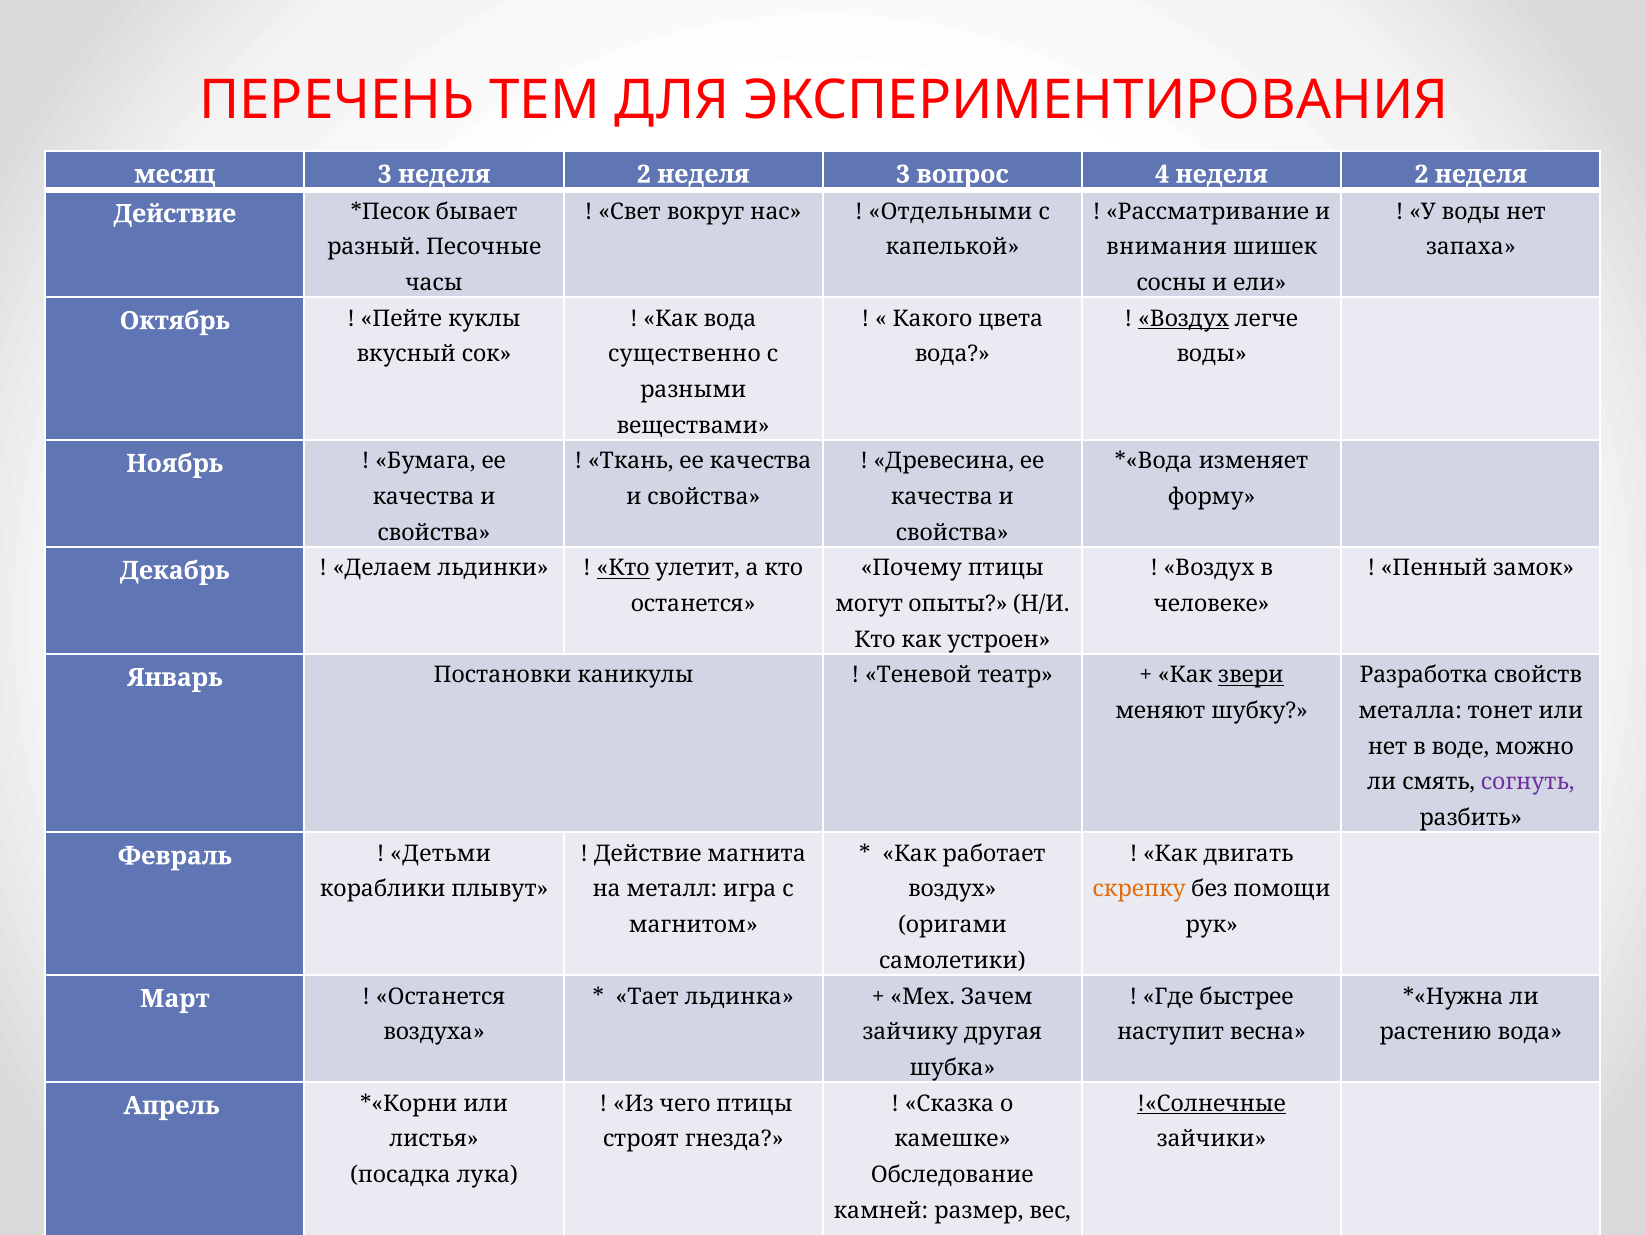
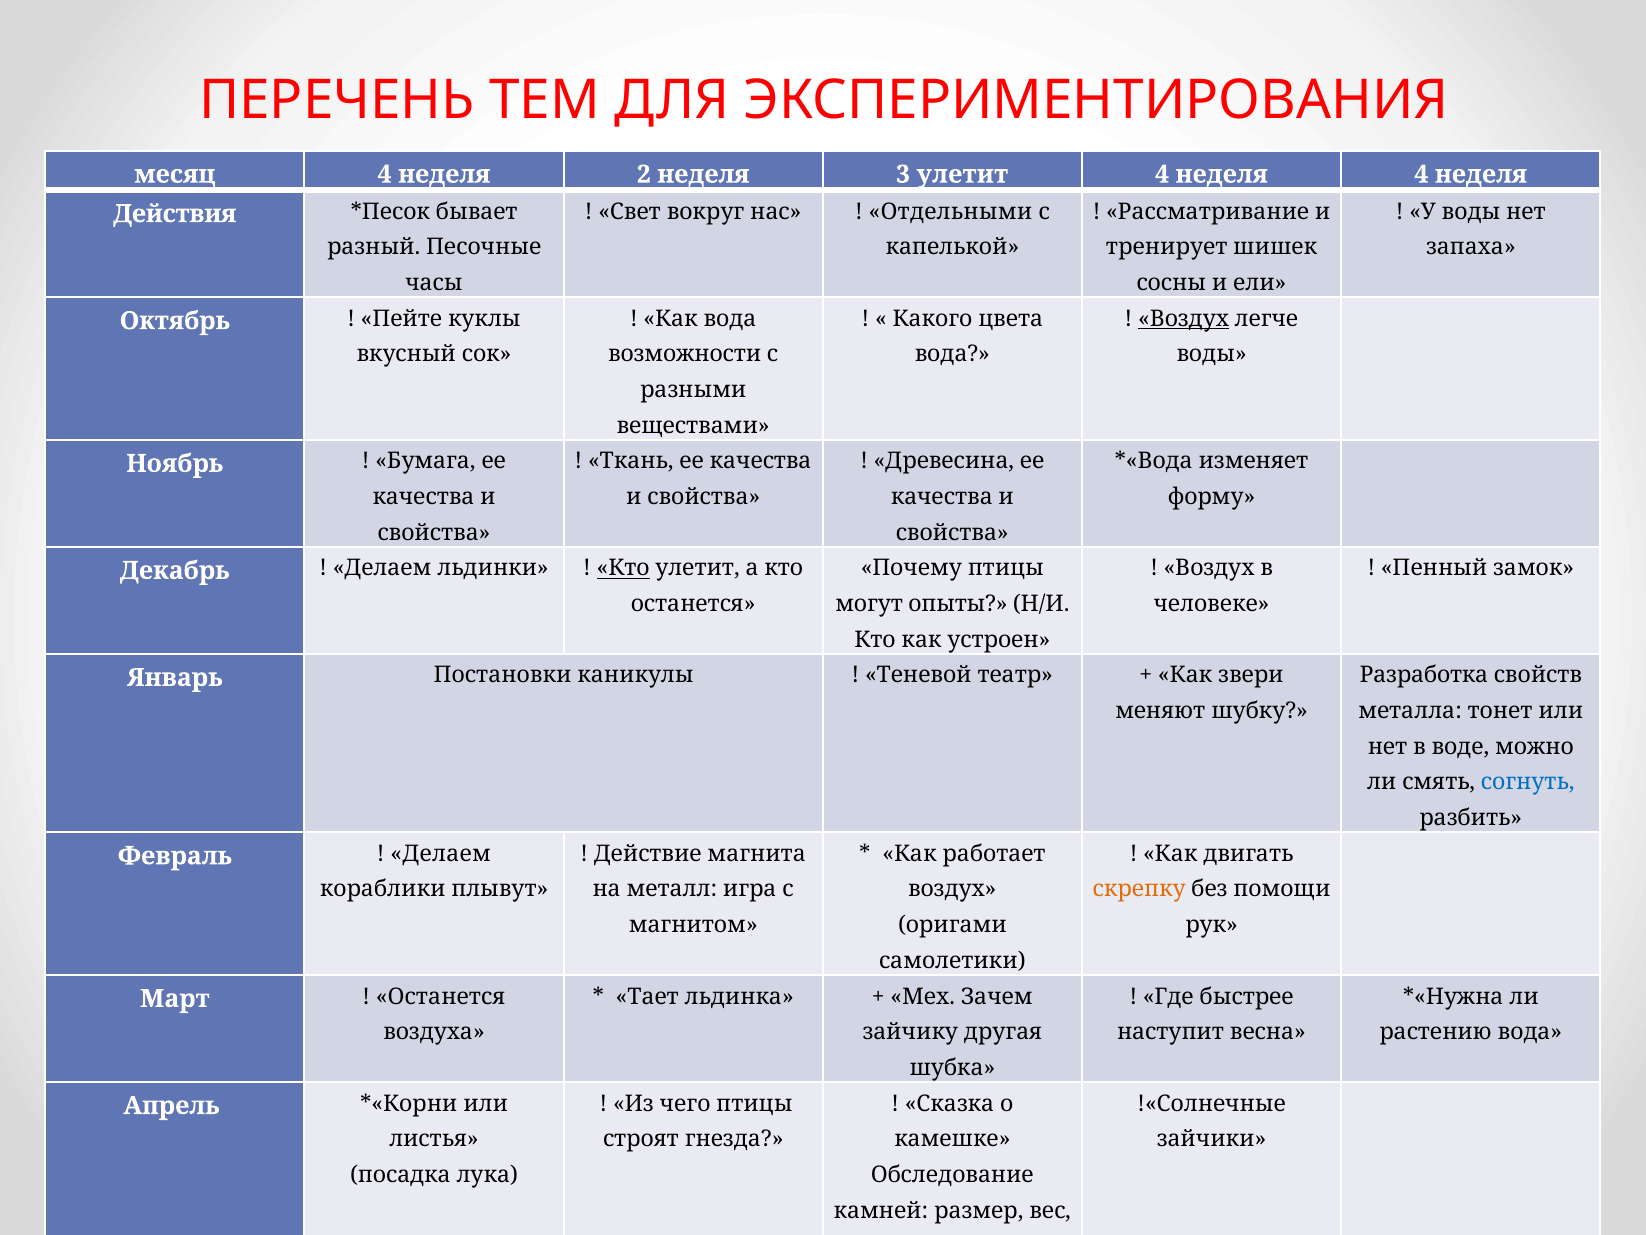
месяц 3: 3 -> 4
3 вопрос: вопрос -> улетит
4 неделя 2: 2 -> 4
Действие at (175, 214): Действие -> Действия
внимания: внимания -> тренирует
существенно: существенно -> возможности
звери underline: present -> none
согнуть colour: purple -> blue
Детьми at (441, 853): Детьми -> Делаем
!«Солнечные underline: present -> none
